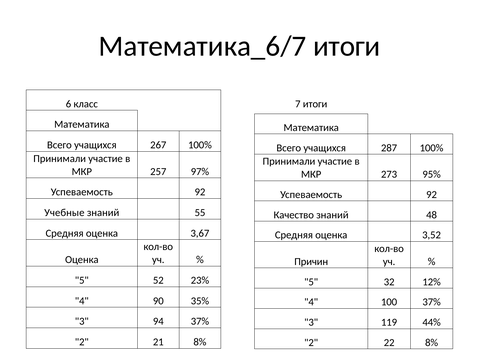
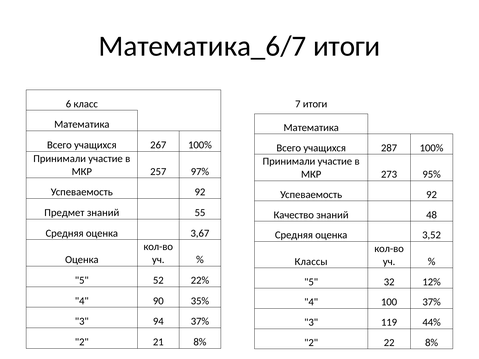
Учебные: Учебные -> Предмет
Причин: Причин -> Классы
23%: 23% -> 22%
